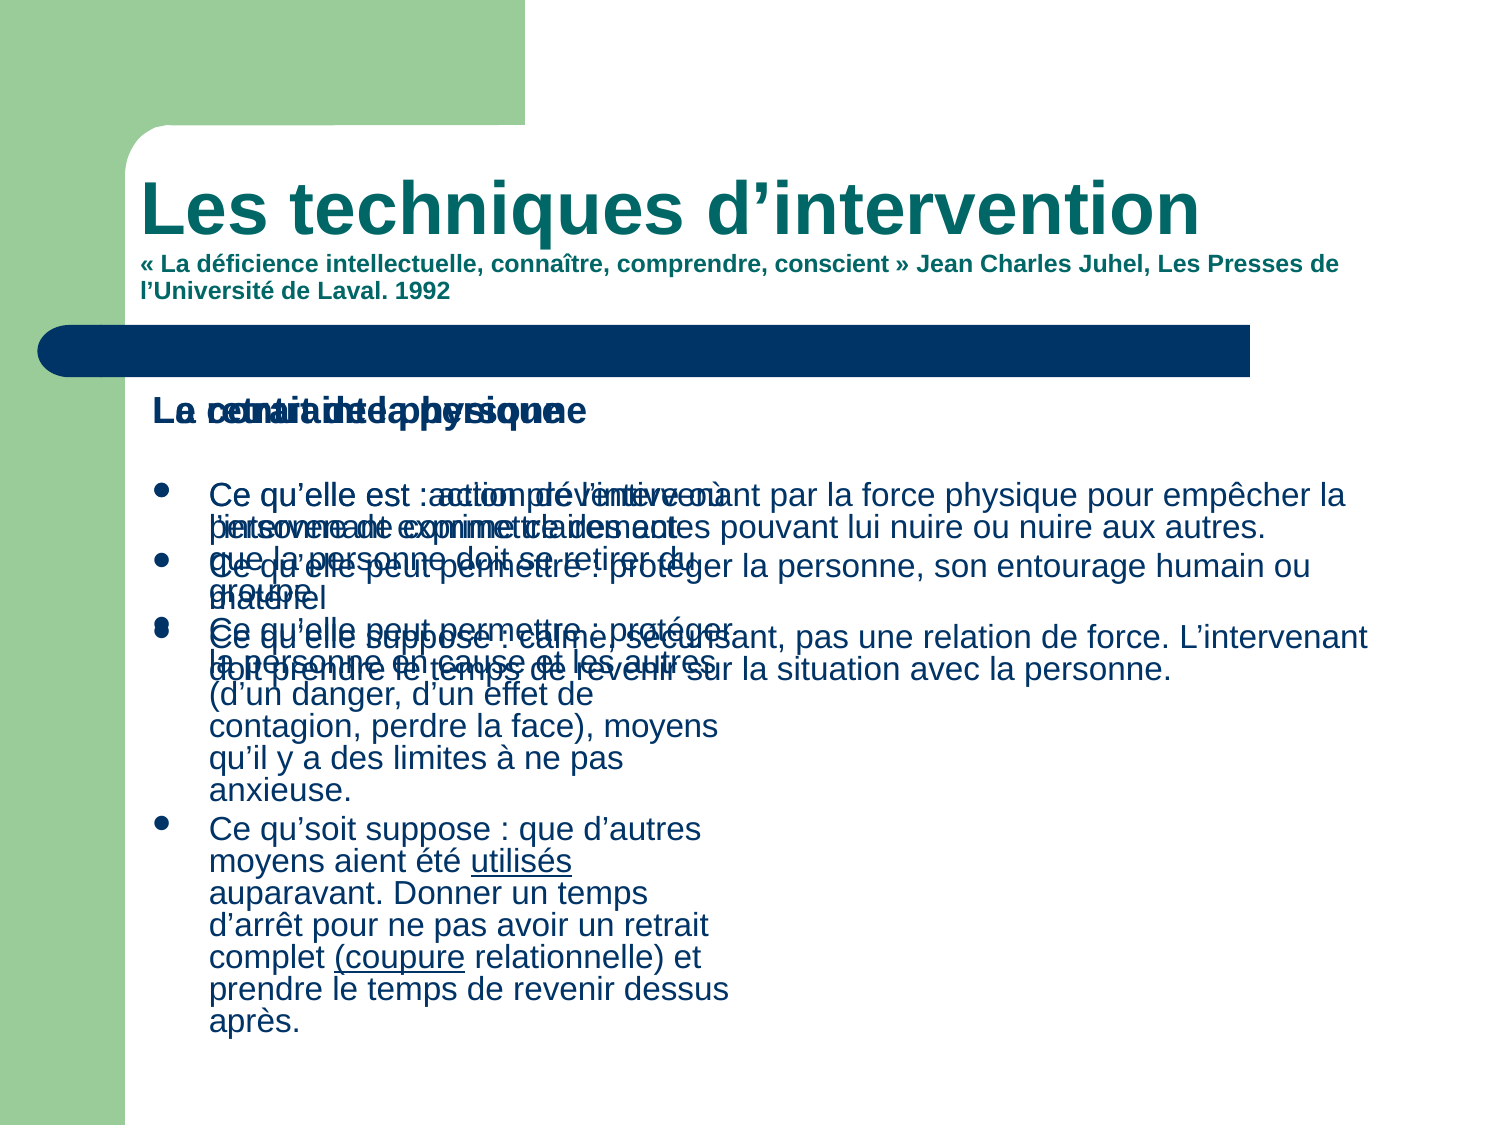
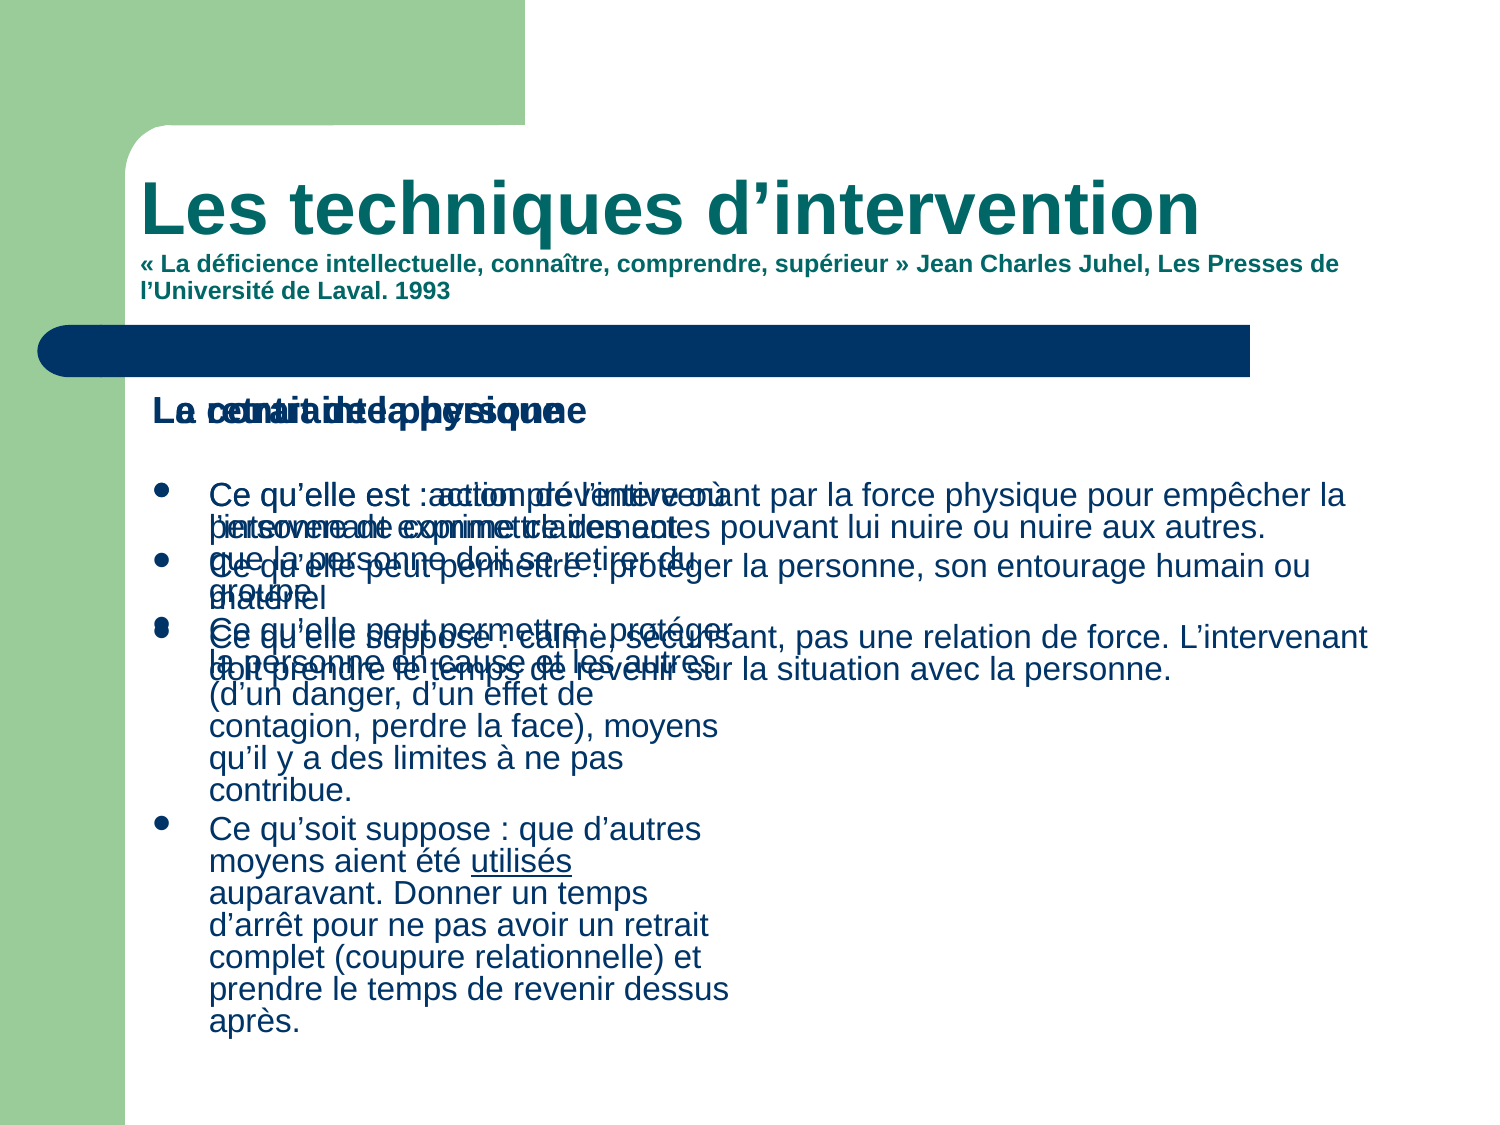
conscient: conscient -> supérieur
1992: 1992 -> 1993
anxieuse: anxieuse -> contribue
coupure underline: present -> none
